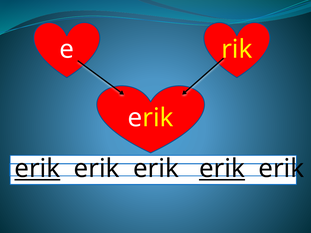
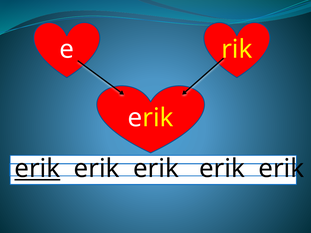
erik at (222, 169) underline: present -> none
